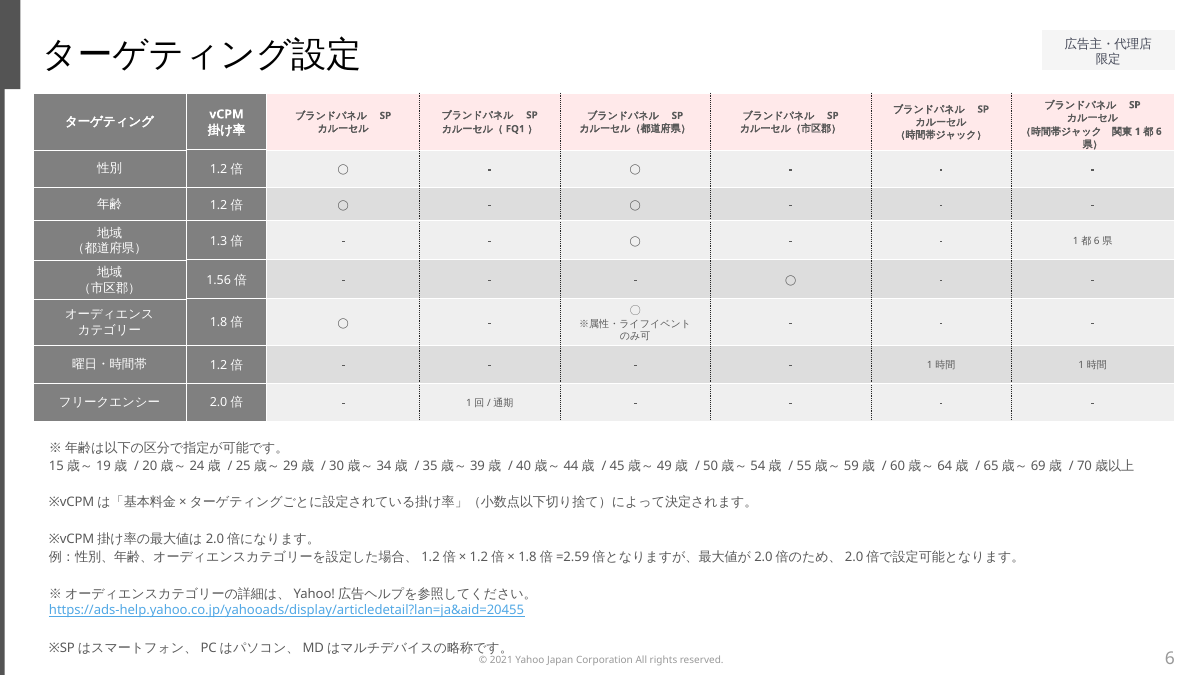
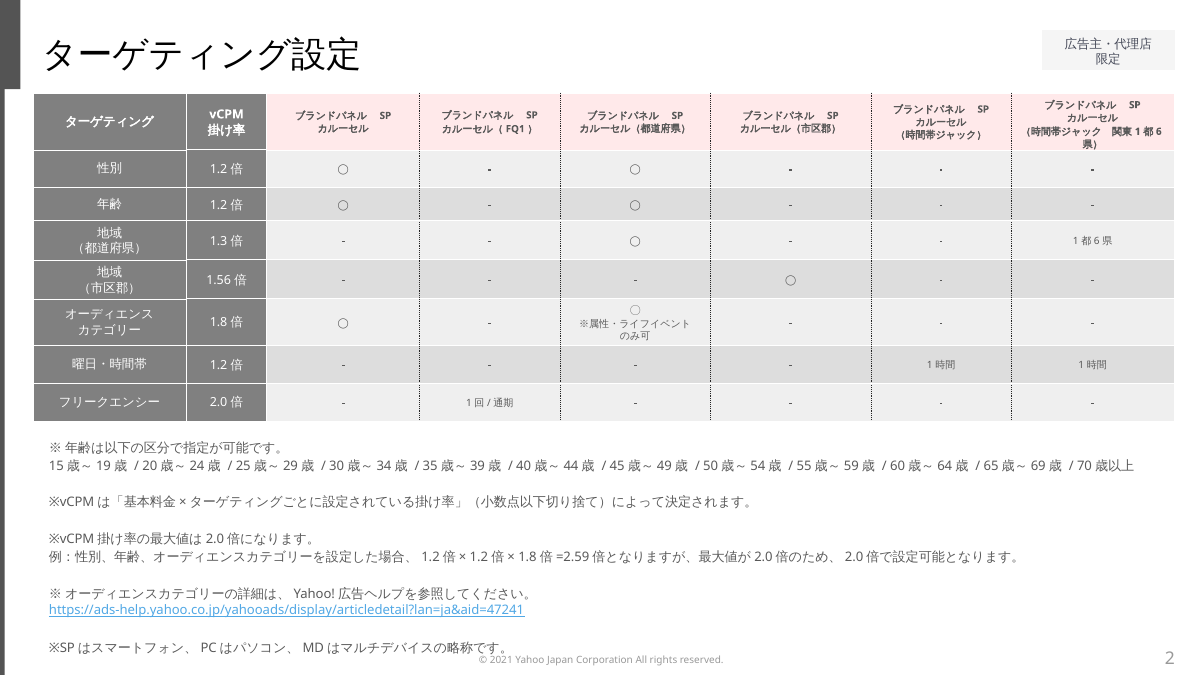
https://ads-help.yahoo.co.jp/yahooads/display/articledetail?lan=ja&aid=20455: https://ads-help.yahoo.co.jp/yahooads/display/articledetail?lan=ja&aid=20455 -> https://ads-help.yahoo.co.jp/yahooads/display/articledetail?lan=ja&aid=47241
6 at (1170, 658): 6 -> 2
